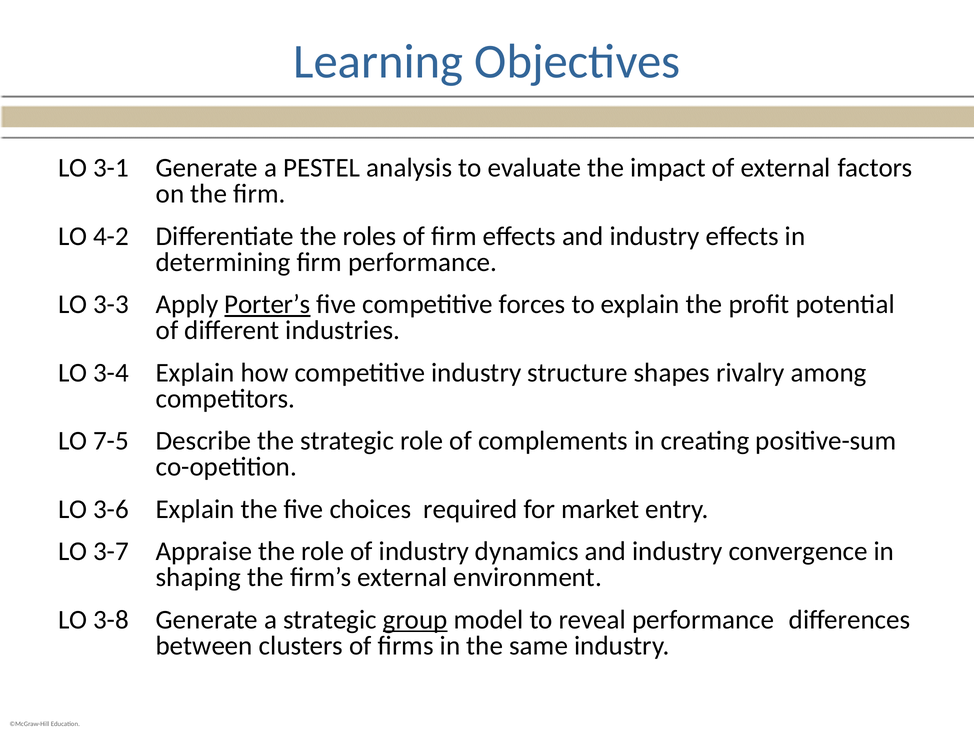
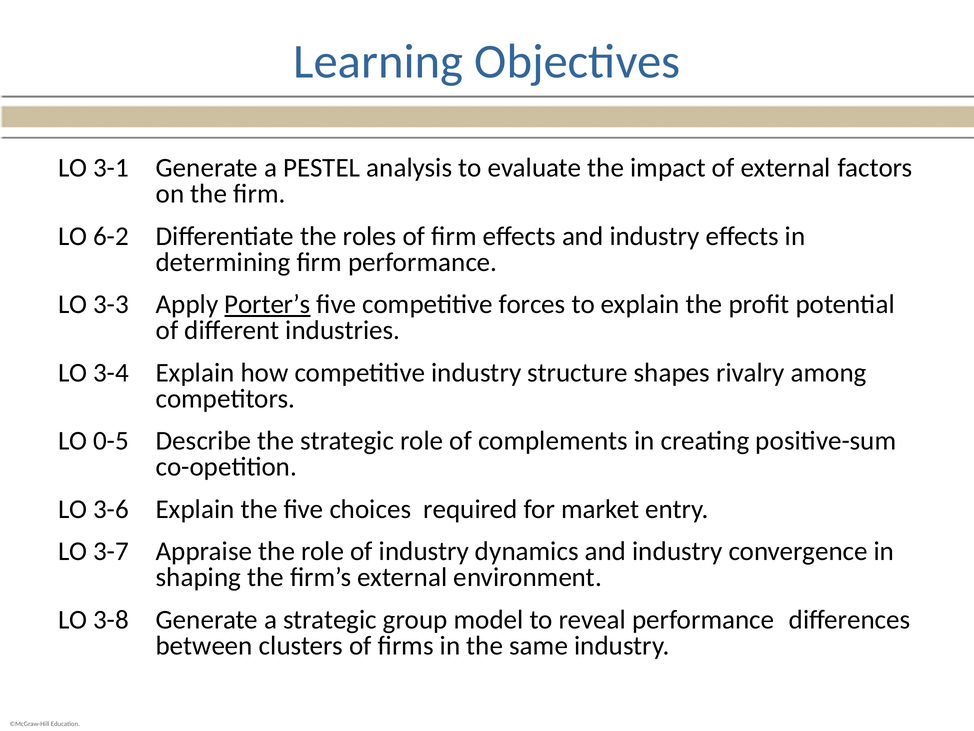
4-2: 4-2 -> 6-2
7-5: 7-5 -> 0-5
group underline: present -> none
